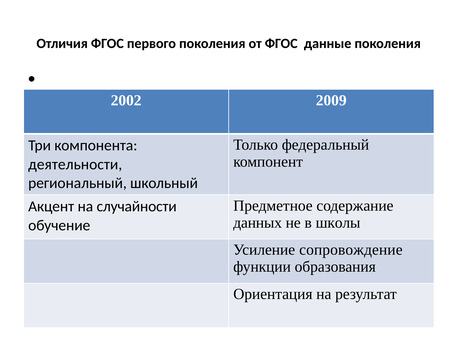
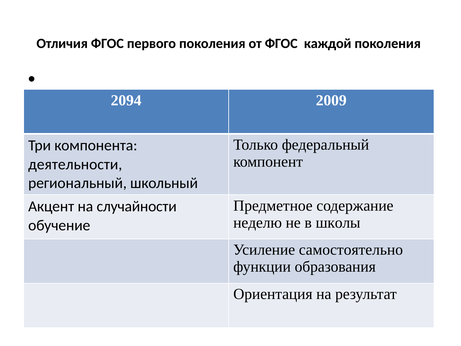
данные: данные -> каждой
2002: 2002 -> 2094
данных: данных -> неделю
сопровождение: сопровождение -> самостоятельно
